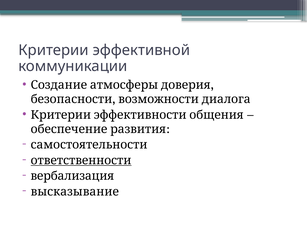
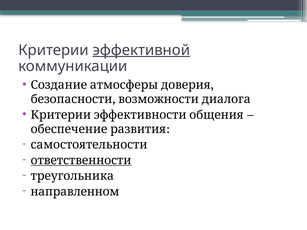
эффективной underline: none -> present
вербализация: вербализация -> треугольника
высказывание: высказывание -> направленном
